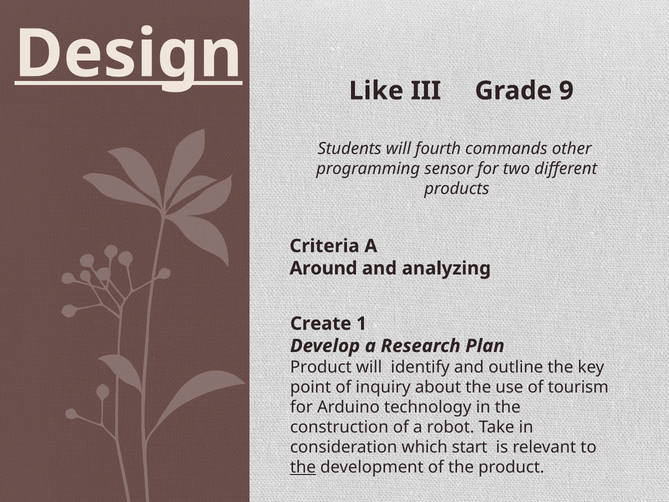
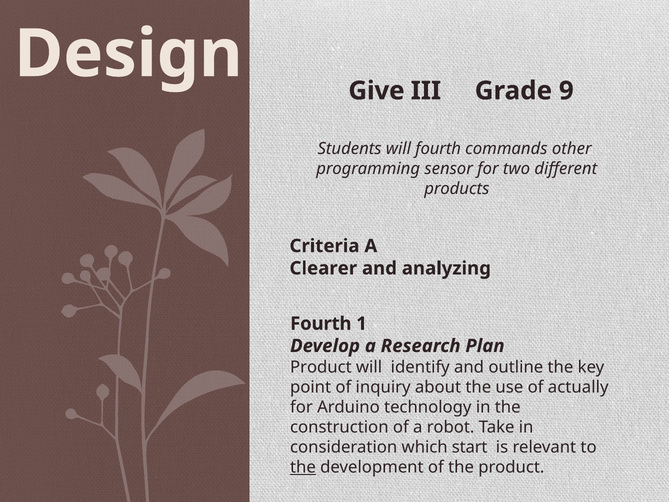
Design underline: present -> none
Like: Like -> Give
Around: Around -> Clearer
Create at (321, 323): Create -> Fourth
tourism: tourism -> actually
